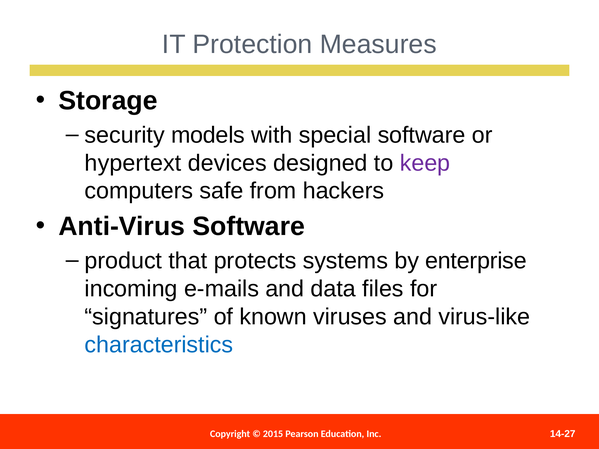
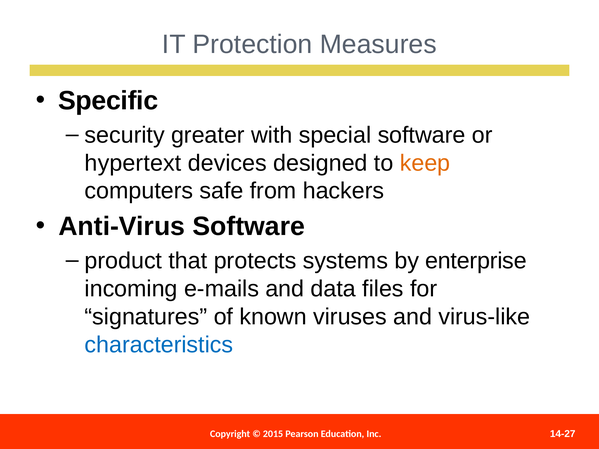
Storage: Storage -> Specific
models: models -> greater
keep colour: purple -> orange
